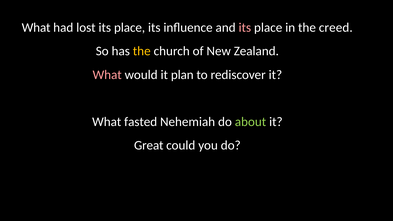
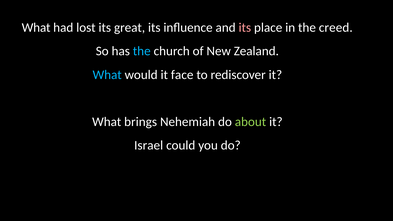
lost its place: place -> great
the at (142, 51) colour: yellow -> light blue
What at (107, 75) colour: pink -> light blue
plan: plan -> face
fasted: fasted -> brings
Great: Great -> Israel
